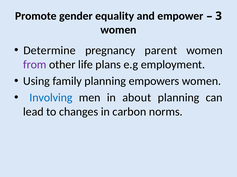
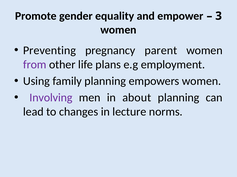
Determine: Determine -> Preventing
Involving colour: blue -> purple
carbon: carbon -> lecture
